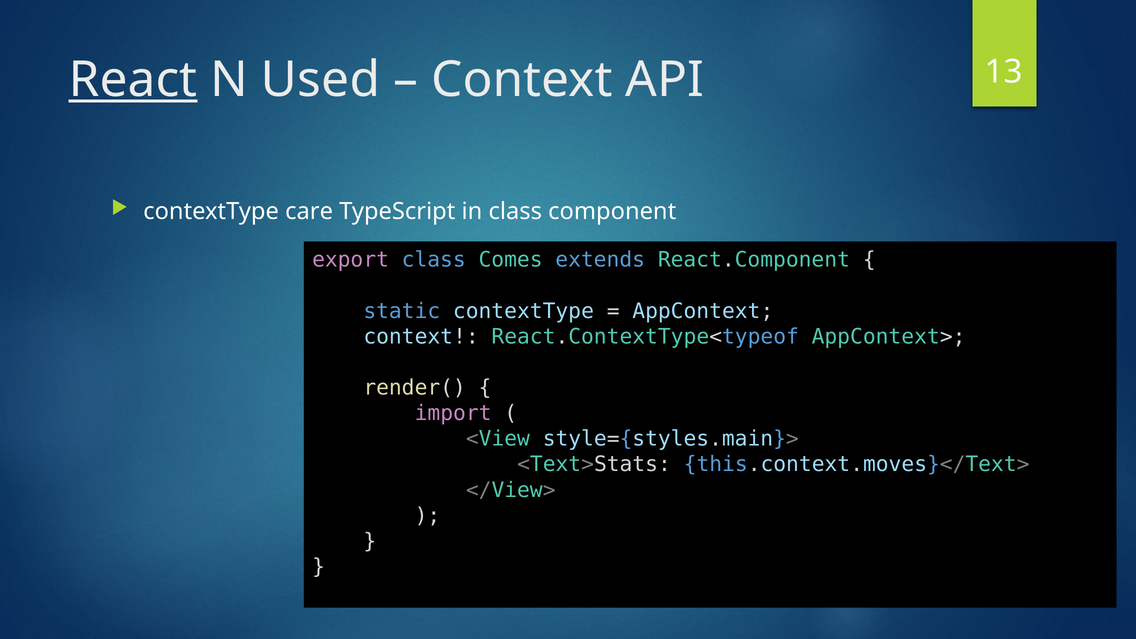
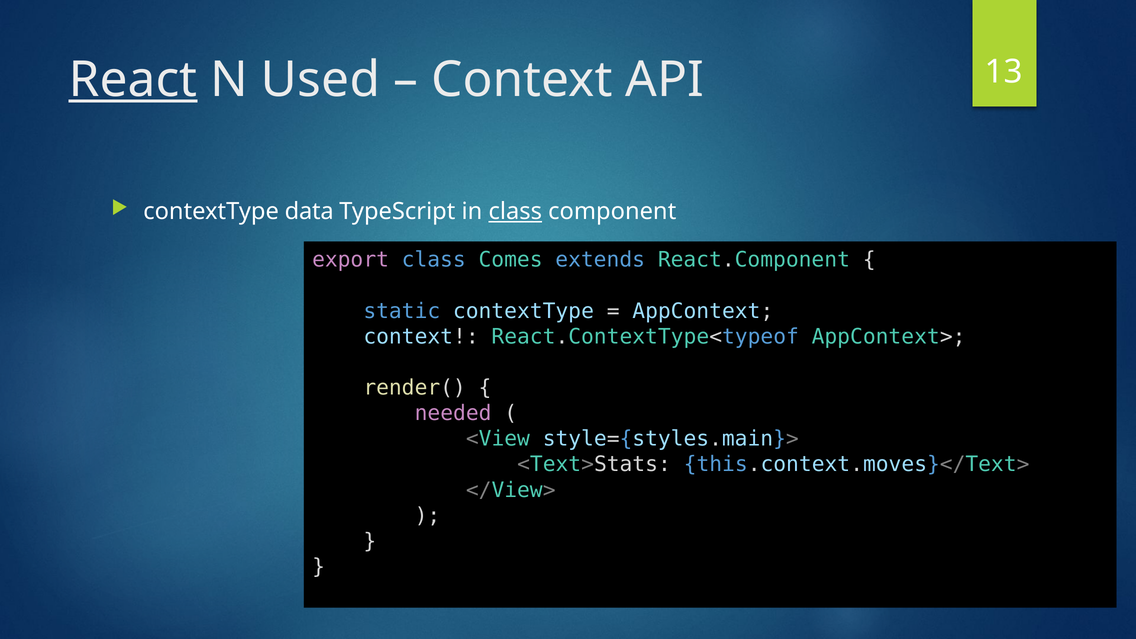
care: care -> data
class at (515, 211) underline: none -> present
import: import -> needed
